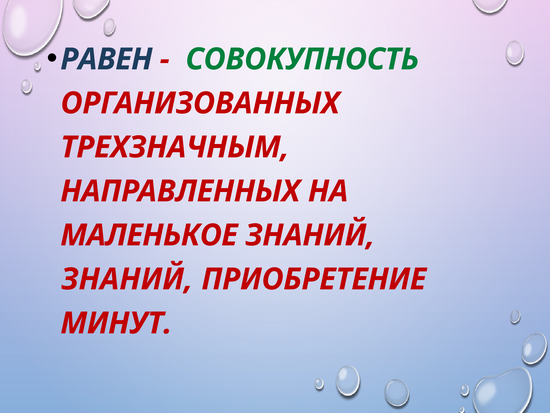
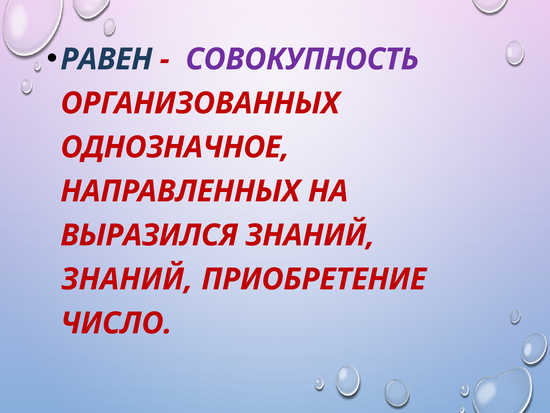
СОВОКУПНОСТЬ colour: green -> purple
ТРЕХЗНАЧНЫМ: ТРЕХЗНАЧНЫМ -> ОДНОЗНАЧНОЕ
МАЛЕНЬКОЕ: МАЛЕНЬКОЕ -> ВЫРАЗИЛСЯ
МИНУТ: МИНУТ -> ЧИСЛО
